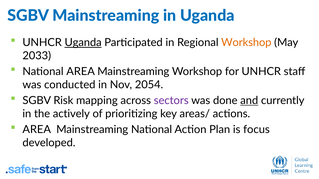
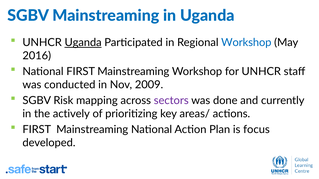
Workshop at (246, 43) colour: orange -> blue
2033: 2033 -> 2016
National AREA: AREA -> FIRST
2054: 2054 -> 2009
and underline: present -> none
AREA at (37, 130): AREA -> FIRST
